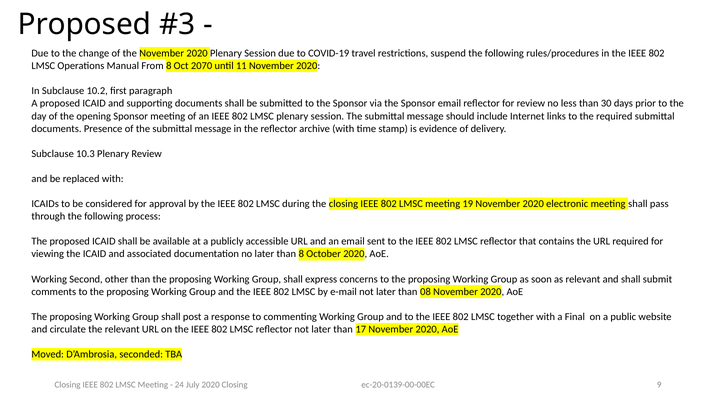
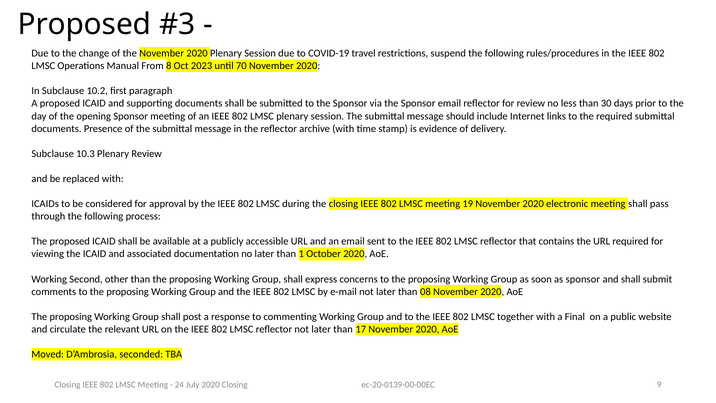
2070: 2070 -> 2023
11: 11 -> 70
than 8: 8 -> 1
as relevant: relevant -> sponsor
